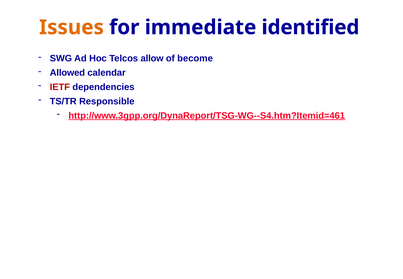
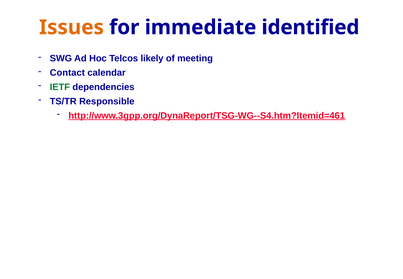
allow: allow -> likely
become: become -> meeting
Allowed: Allowed -> Contact
IETF colour: red -> green
